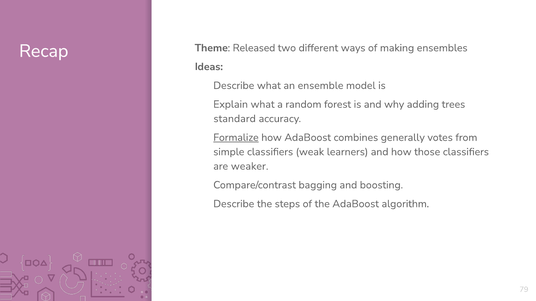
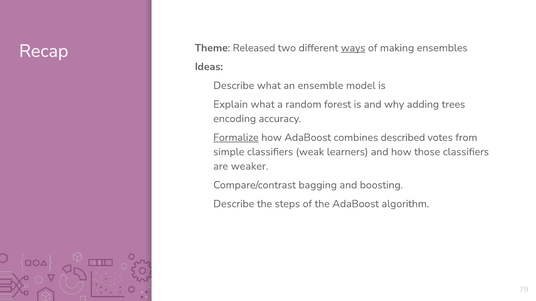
ways underline: none -> present
standard: standard -> encoding
generally: generally -> described
